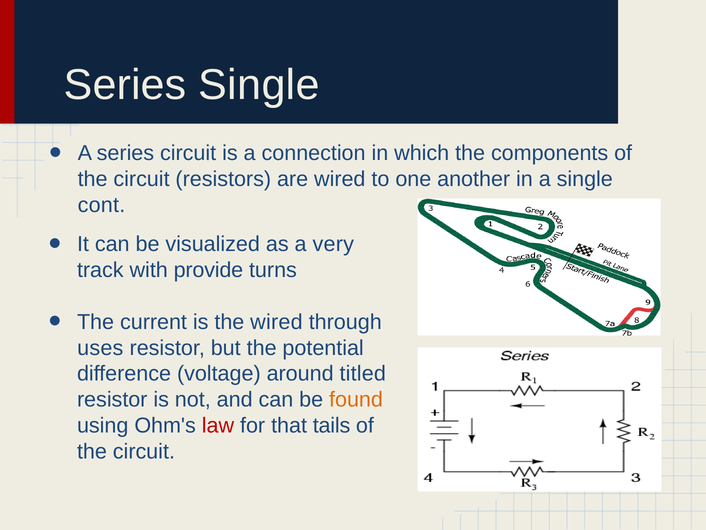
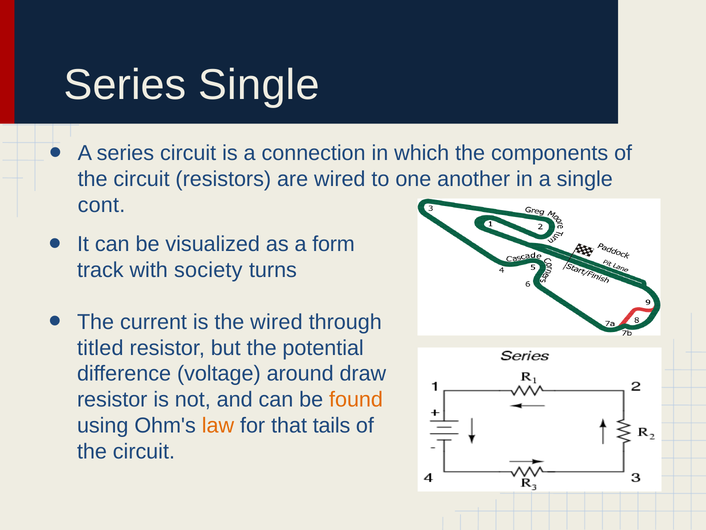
very: very -> form
provide: provide -> society
uses: uses -> titled
titled: titled -> draw
law colour: red -> orange
